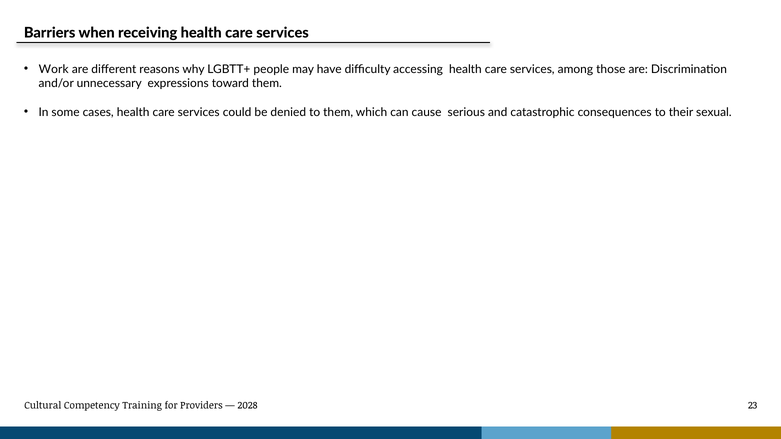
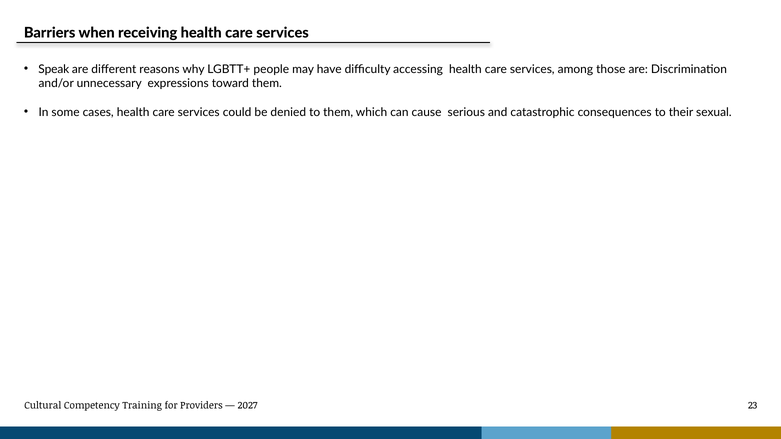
Work: Work -> Speak
2028: 2028 -> 2027
